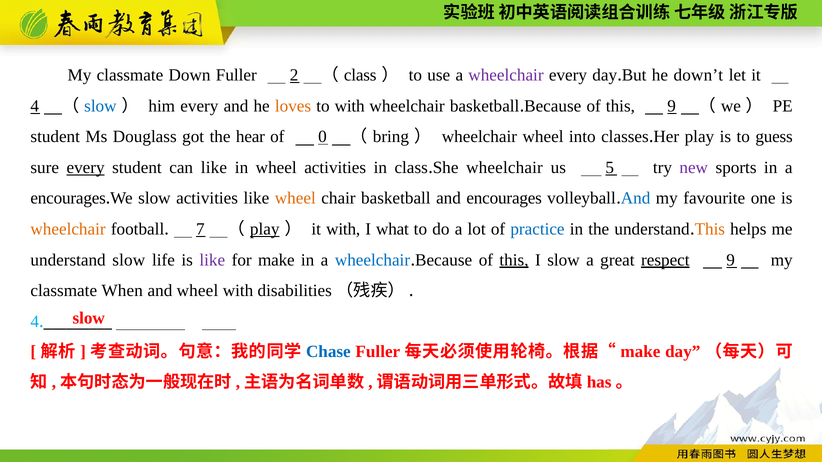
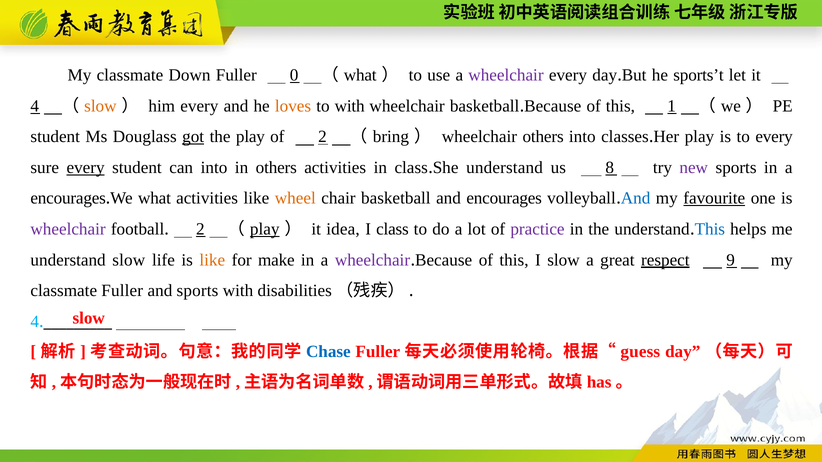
2: 2 -> 0
class at (360, 75): class -> what
down’t: down’t -> sports’t
slow at (100, 106) colour: blue -> orange
this 9: 9 -> 1
got underline: none -> present
the hear: hear -> play
of 0: 0 -> 2
wheelchair wheel: wheel -> others
to guess: guess -> every
can like: like -> into
in wheel: wheel -> others
wheelchair at (505, 168): wheelchair -> understand
5: 5 -> 8
slow at (154, 198): slow -> what
favourite underline: none -> present
wheelchair at (68, 229) colour: orange -> purple
7 at (200, 229): 7 -> 2
it with: with -> idea
I what: what -> class
practice colour: blue -> purple
This at (710, 229) colour: orange -> blue
like at (212, 260) colour: purple -> orange
wheelchair at (372, 260) colour: blue -> purple
this at (514, 260) underline: present -> none
classmate When: When -> Fuller
and wheel: wheel -> sports
make at (640, 352): make -> guess
